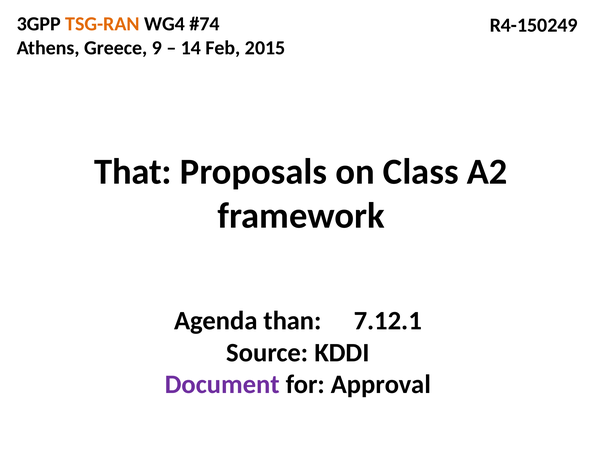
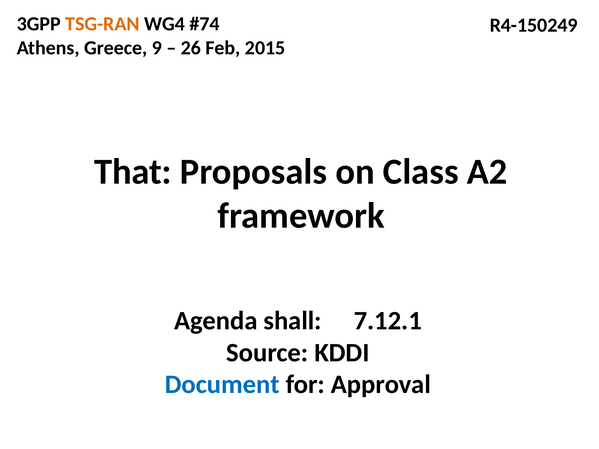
14: 14 -> 26
than: than -> shall
Document colour: purple -> blue
